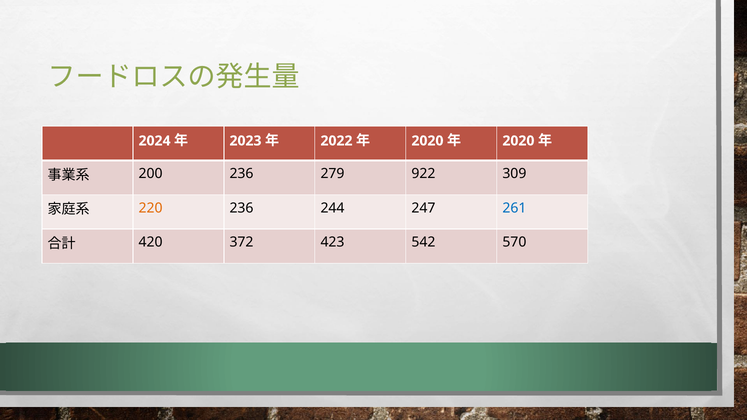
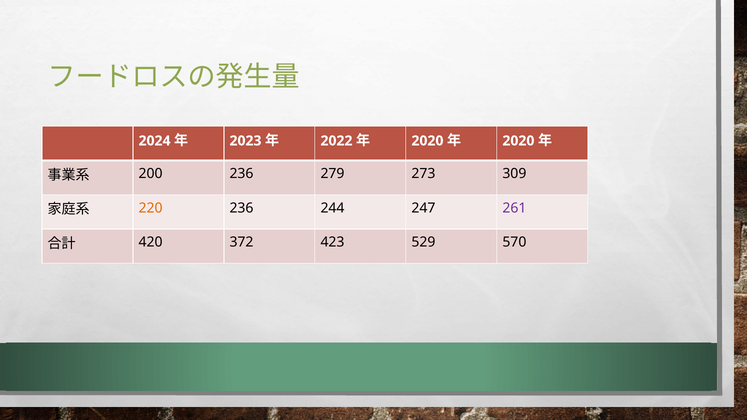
922: 922 -> 273
261 colour: blue -> purple
542: 542 -> 529
